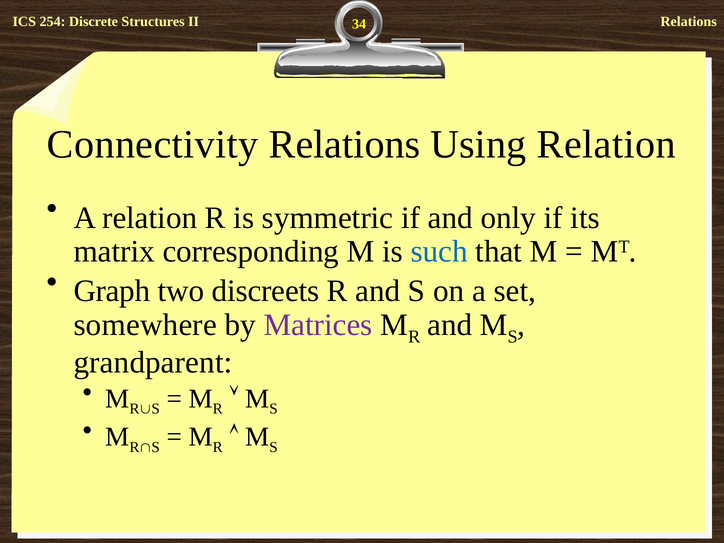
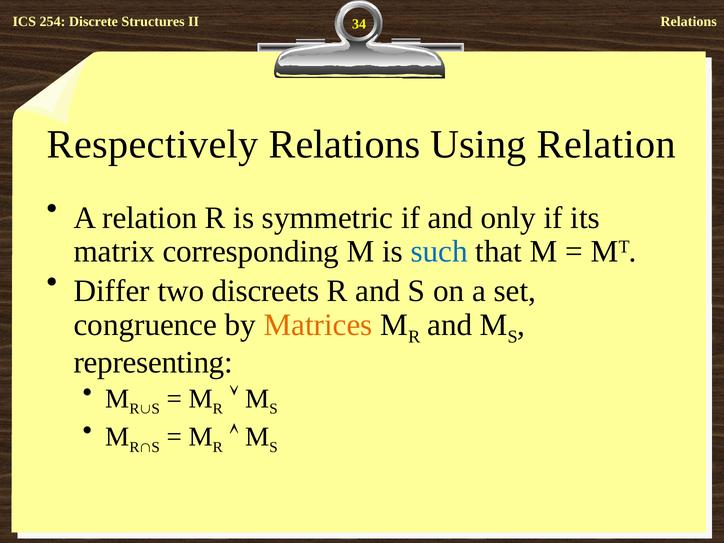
Connectivity: Connectivity -> Respectively
Graph: Graph -> Differ
somewhere: somewhere -> congruence
Matrices colour: purple -> orange
grandparent: grandparent -> representing
